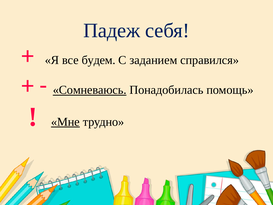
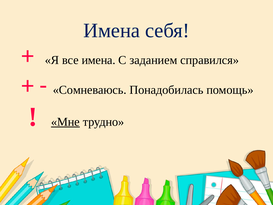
Падеж at (112, 31): Падеж -> Имена
все будем: будем -> имена
Сомневаюсь underline: present -> none
